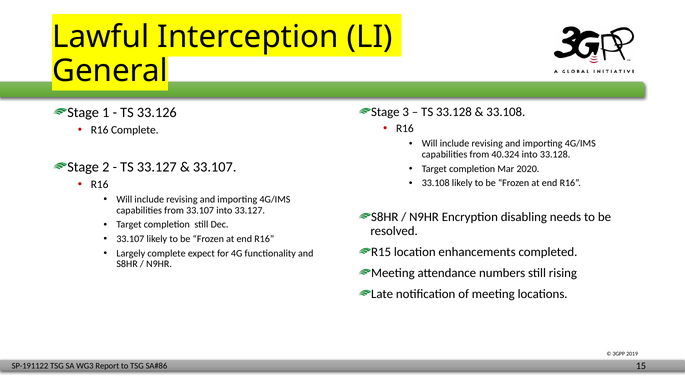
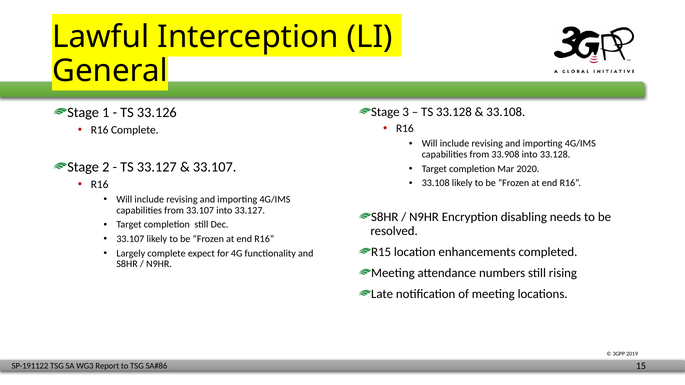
40.324: 40.324 -> 33.908
